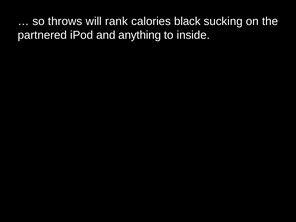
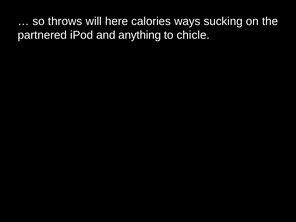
rank: rank -> here
black: black -> ways
inside: inside -> chicle
